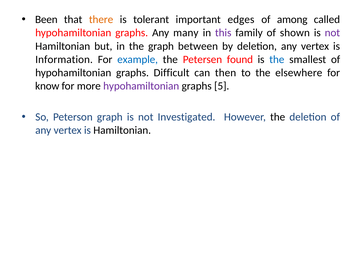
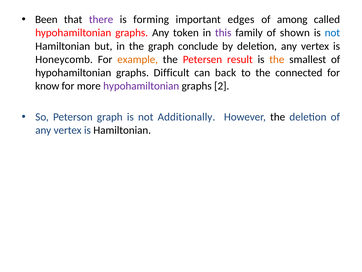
there colour: orange -> purple
tolerant: tolerant -> forming
many: many -> token
not at (332, 33) colour: purple -> blue
between: between -> conclude
Information: Information -> Honeycomb
example colour: blue -> orange
found: found -> result
the at (277, 59) colour: blue -> orange
then: then -> back
elsewhere: elsewhere -> connected
5: 5 -> 2
Investigated: Investigated -> Additionally
